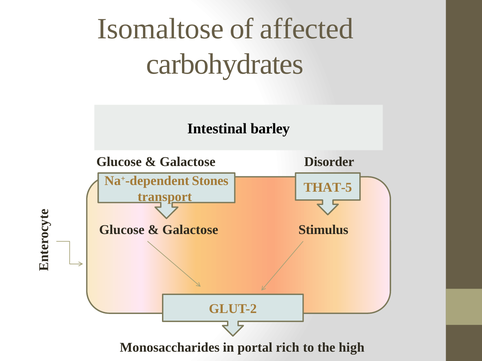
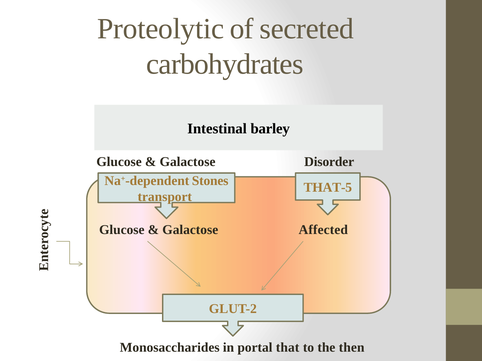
Isomaltose: Isomaltose -> Proteolytic
affected: affected -> secreted
Stimulus: Stimulus -> Affected
rich: rich -> that
high: high -> then
